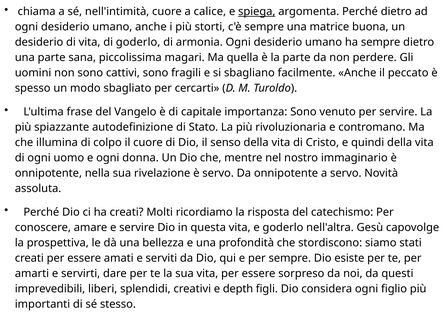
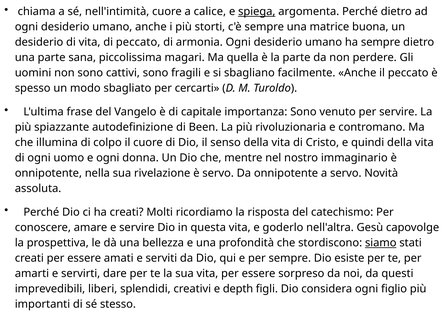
di goderlo: goderlo -> peccato
Stato: Stato -> Been
siamo underline: none -> present
